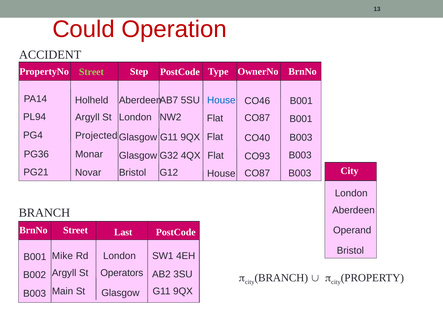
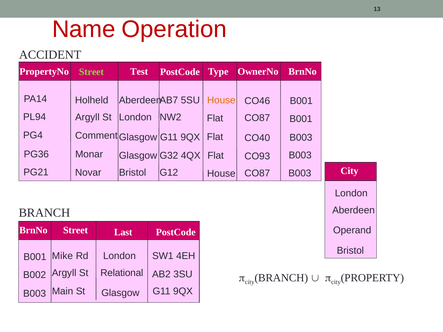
Could: Could -> Name
Step: Step -> Test
House at (221, 100) colour: blue -> orange
Projected: Projected -> Comment
Operators: Operators -> Relational
